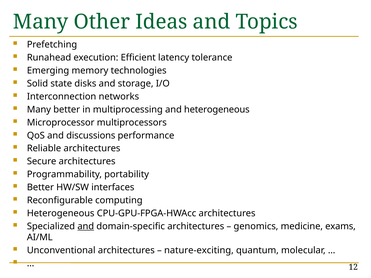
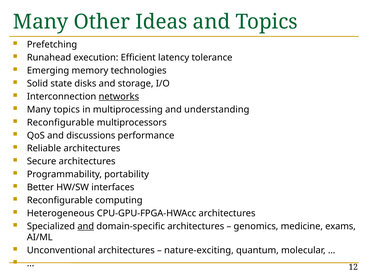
networks underline: none -> present
Many better: better -> topics
and heterogeneous: heterogeneous -> understanding
Microprocessor at (61, 123): Microprocessor -> Reconfigurable
